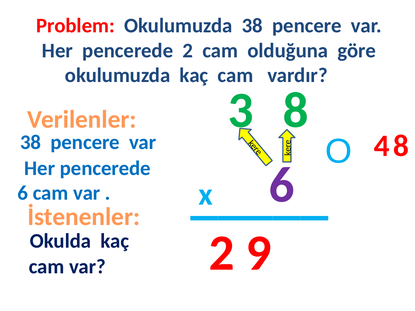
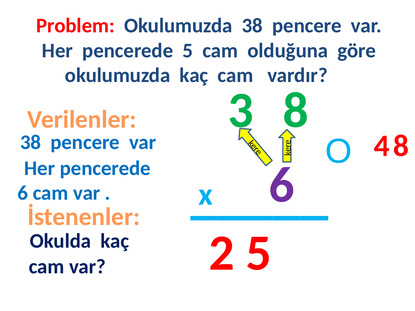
pencerede 2: 2 -> 5
2 9: 9 -> 5
